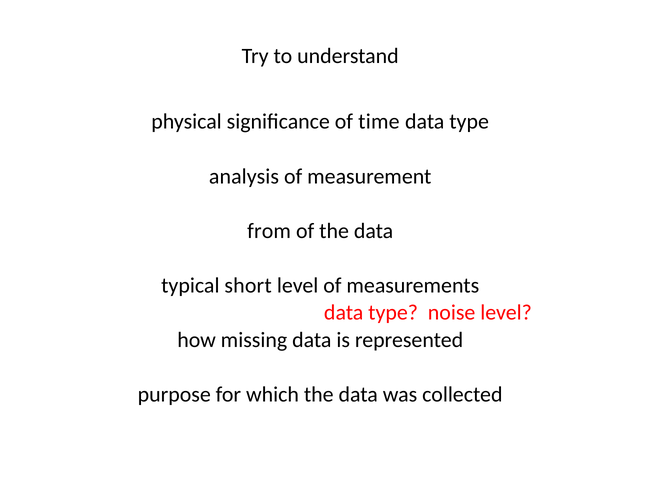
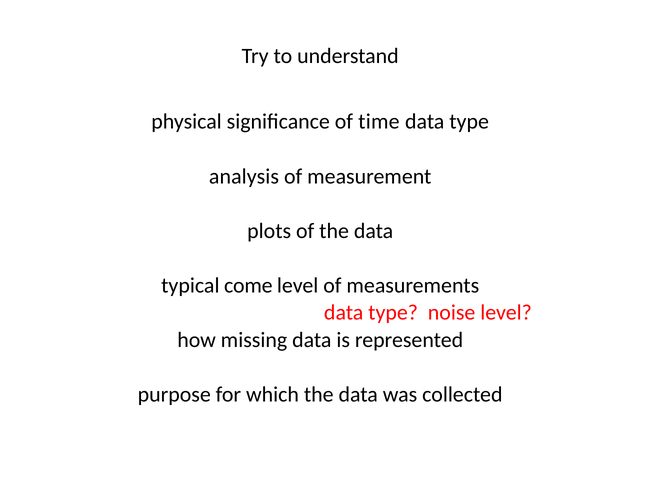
from: from -> plots
short: short -> come
